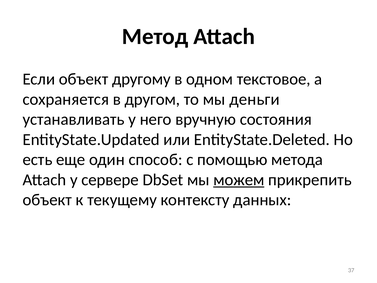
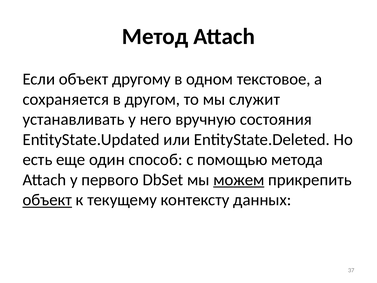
деньги: деньги -> служит
сервере: сервере -> первого
объект at (47, 200) underline: none -> present
